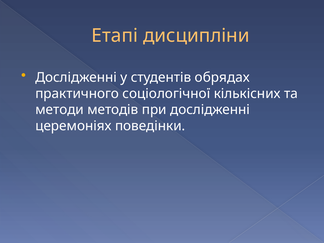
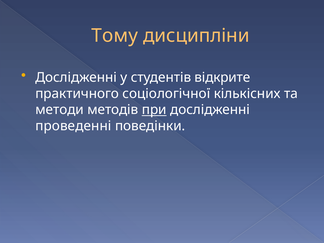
Етапі: Етапі -> Тому
обрядах: обрядах -> відкрите
при underline: none -> present
церемоніях: церемоніях -> проведенні
